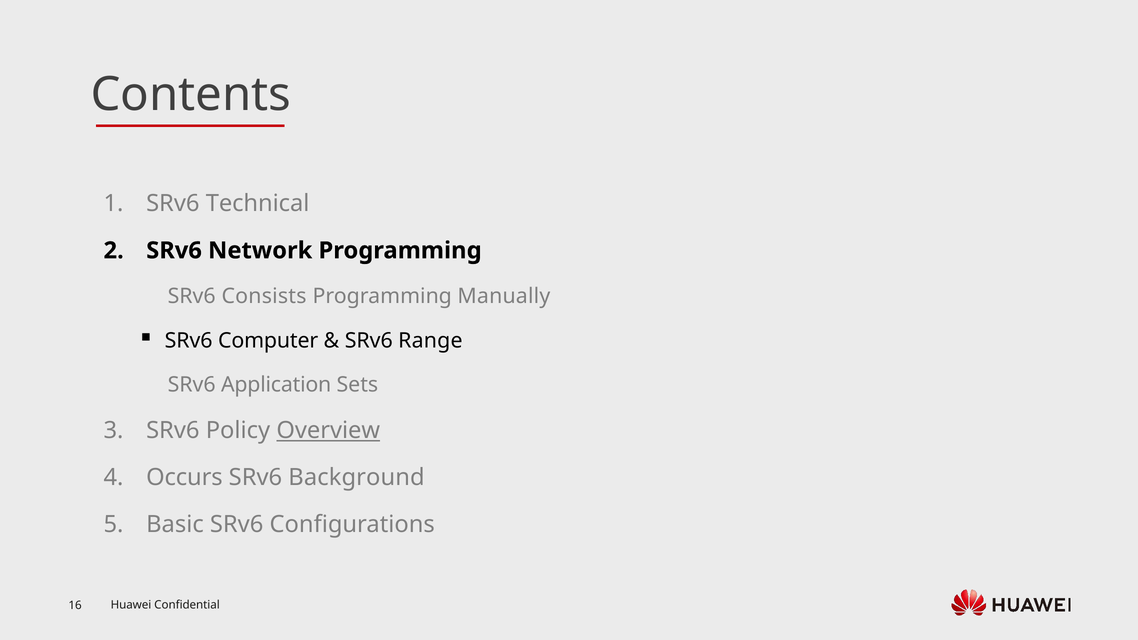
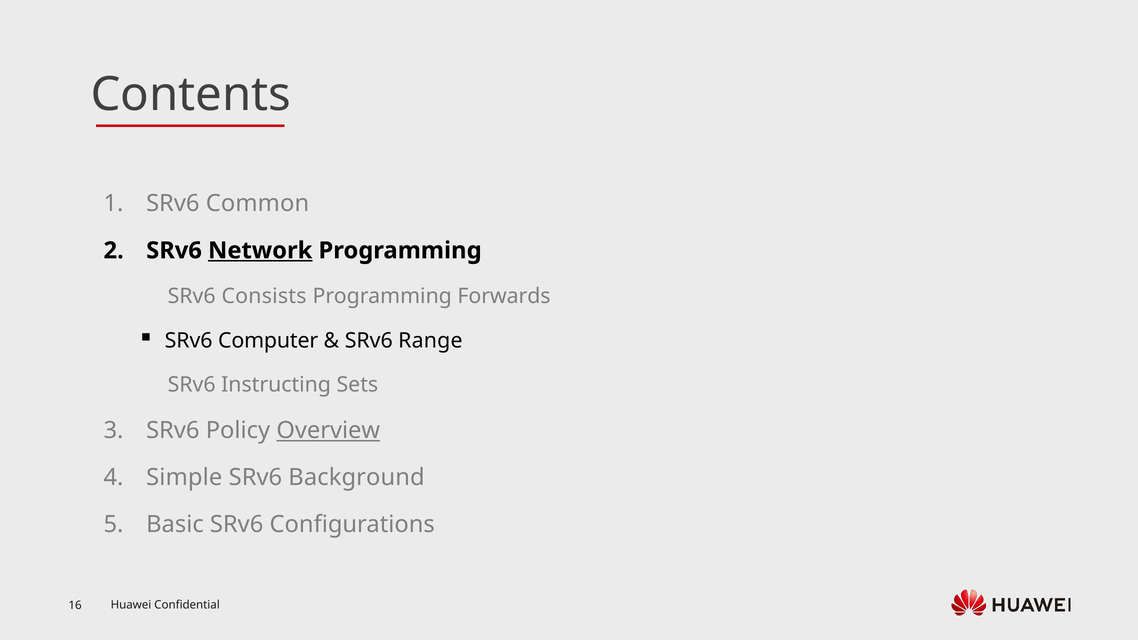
Technical: Technical -> Common
Network underline: none -> present
Manually: Manually -> Forwards
Application: Application -> Instructing
Occurs: Occurs -> Simple
